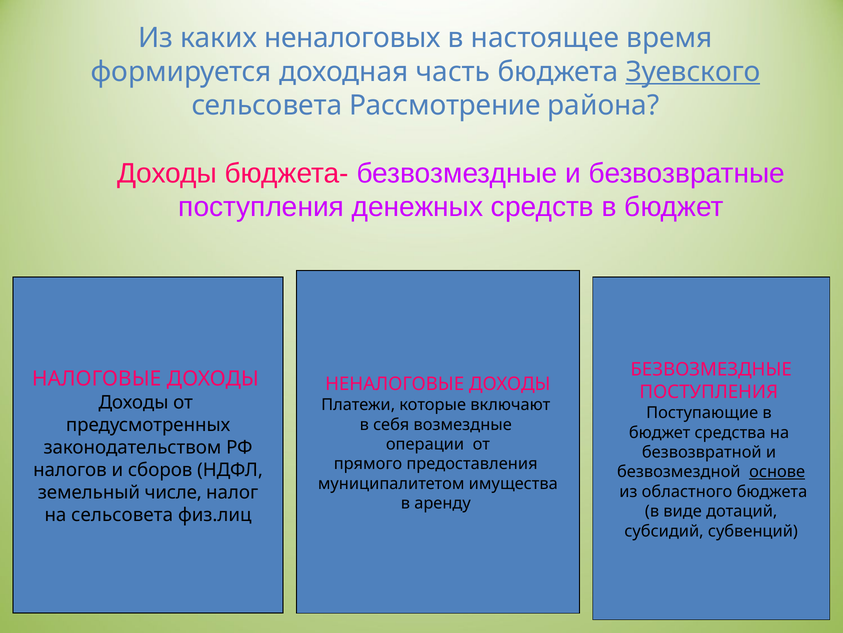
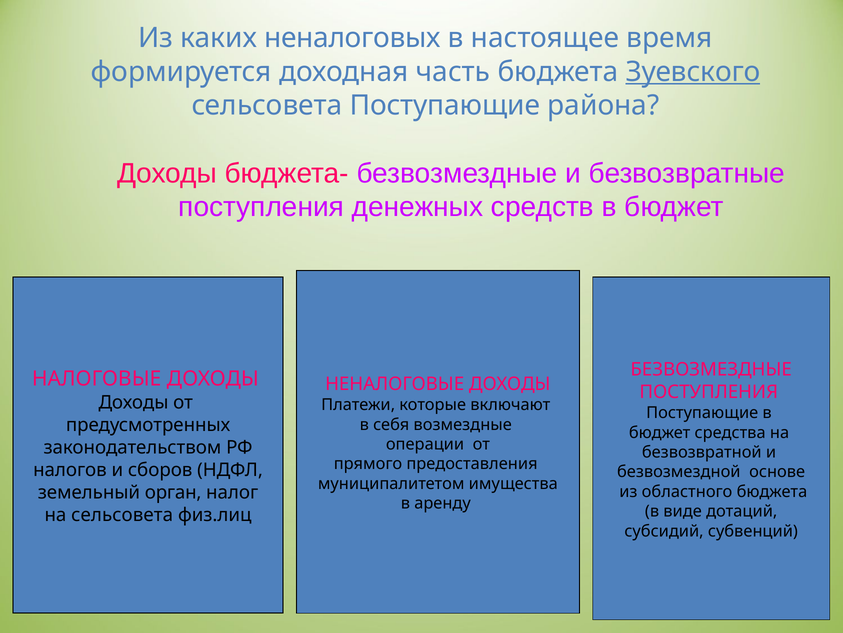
сельсовета Рассмотрение: Рассмотрение -> Поступающие
основе underline: present -> none
числе: числе -> орган
